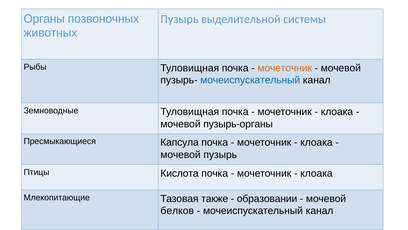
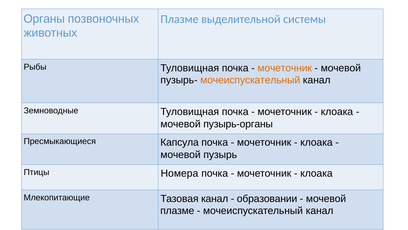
Пузырь at (179, 19): Пузырь -> Плазме
мочеиспускательный at (250, 80) colour: blue -> orange
Кислота: Кислота -> Номера
Тазовая также: также -> канал
белков at (177, 210): белков -> плазме
